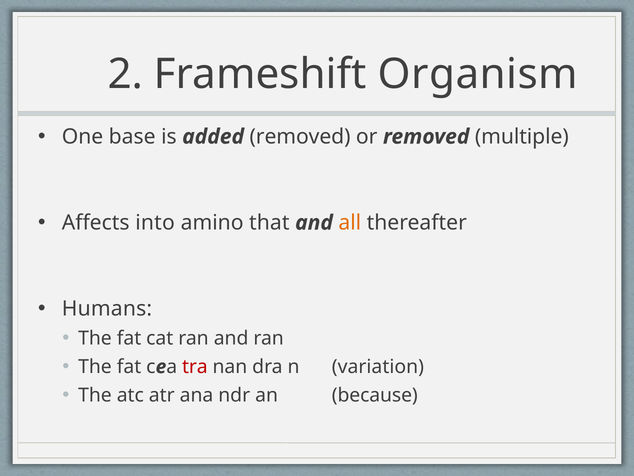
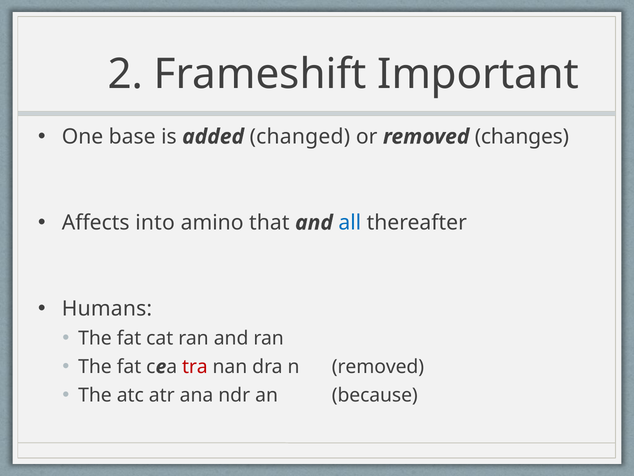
Organism: Organism -> Important
added removed: removed -> changed
multiple: multiple -> changes
all colour: orange -> blue
n variation: variation -> removed
